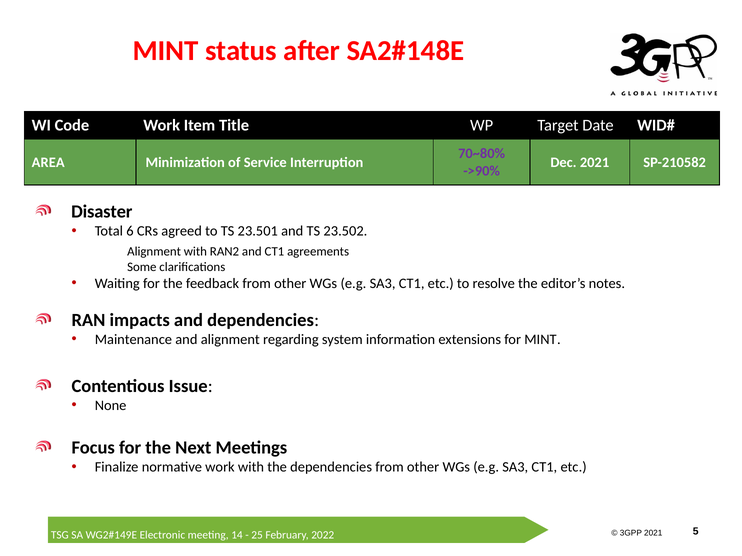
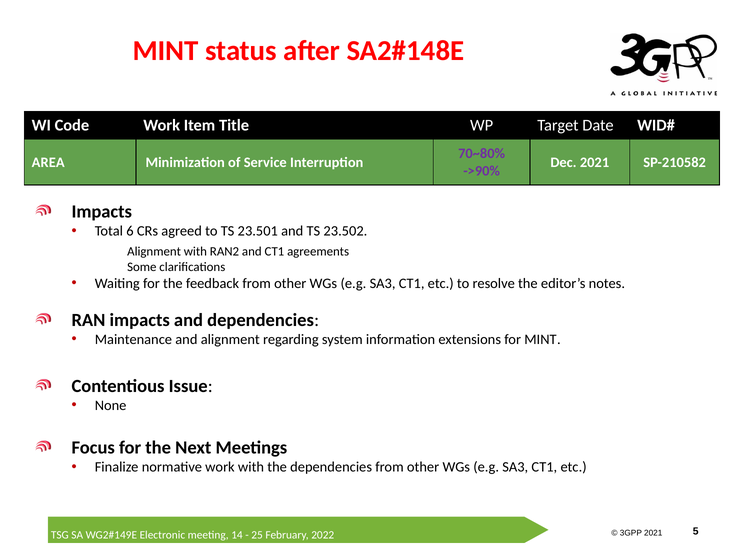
Disaster at (102, 212): Disaster -> Impacts
